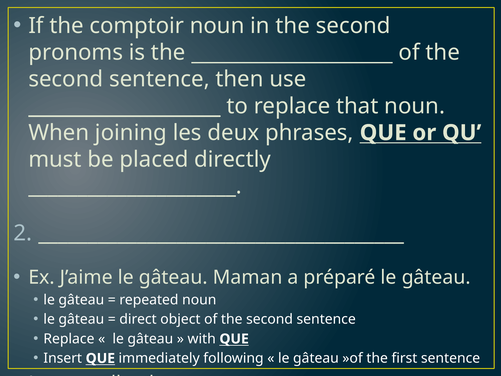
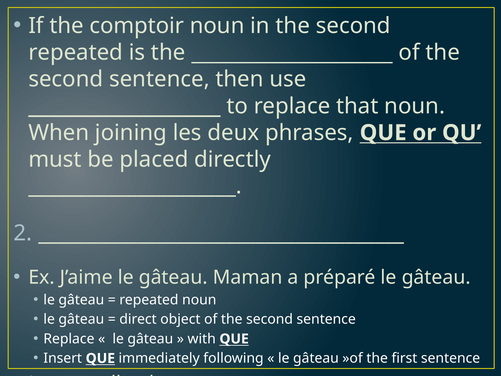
pronoms at (76, 52): pronoms -> repeated
